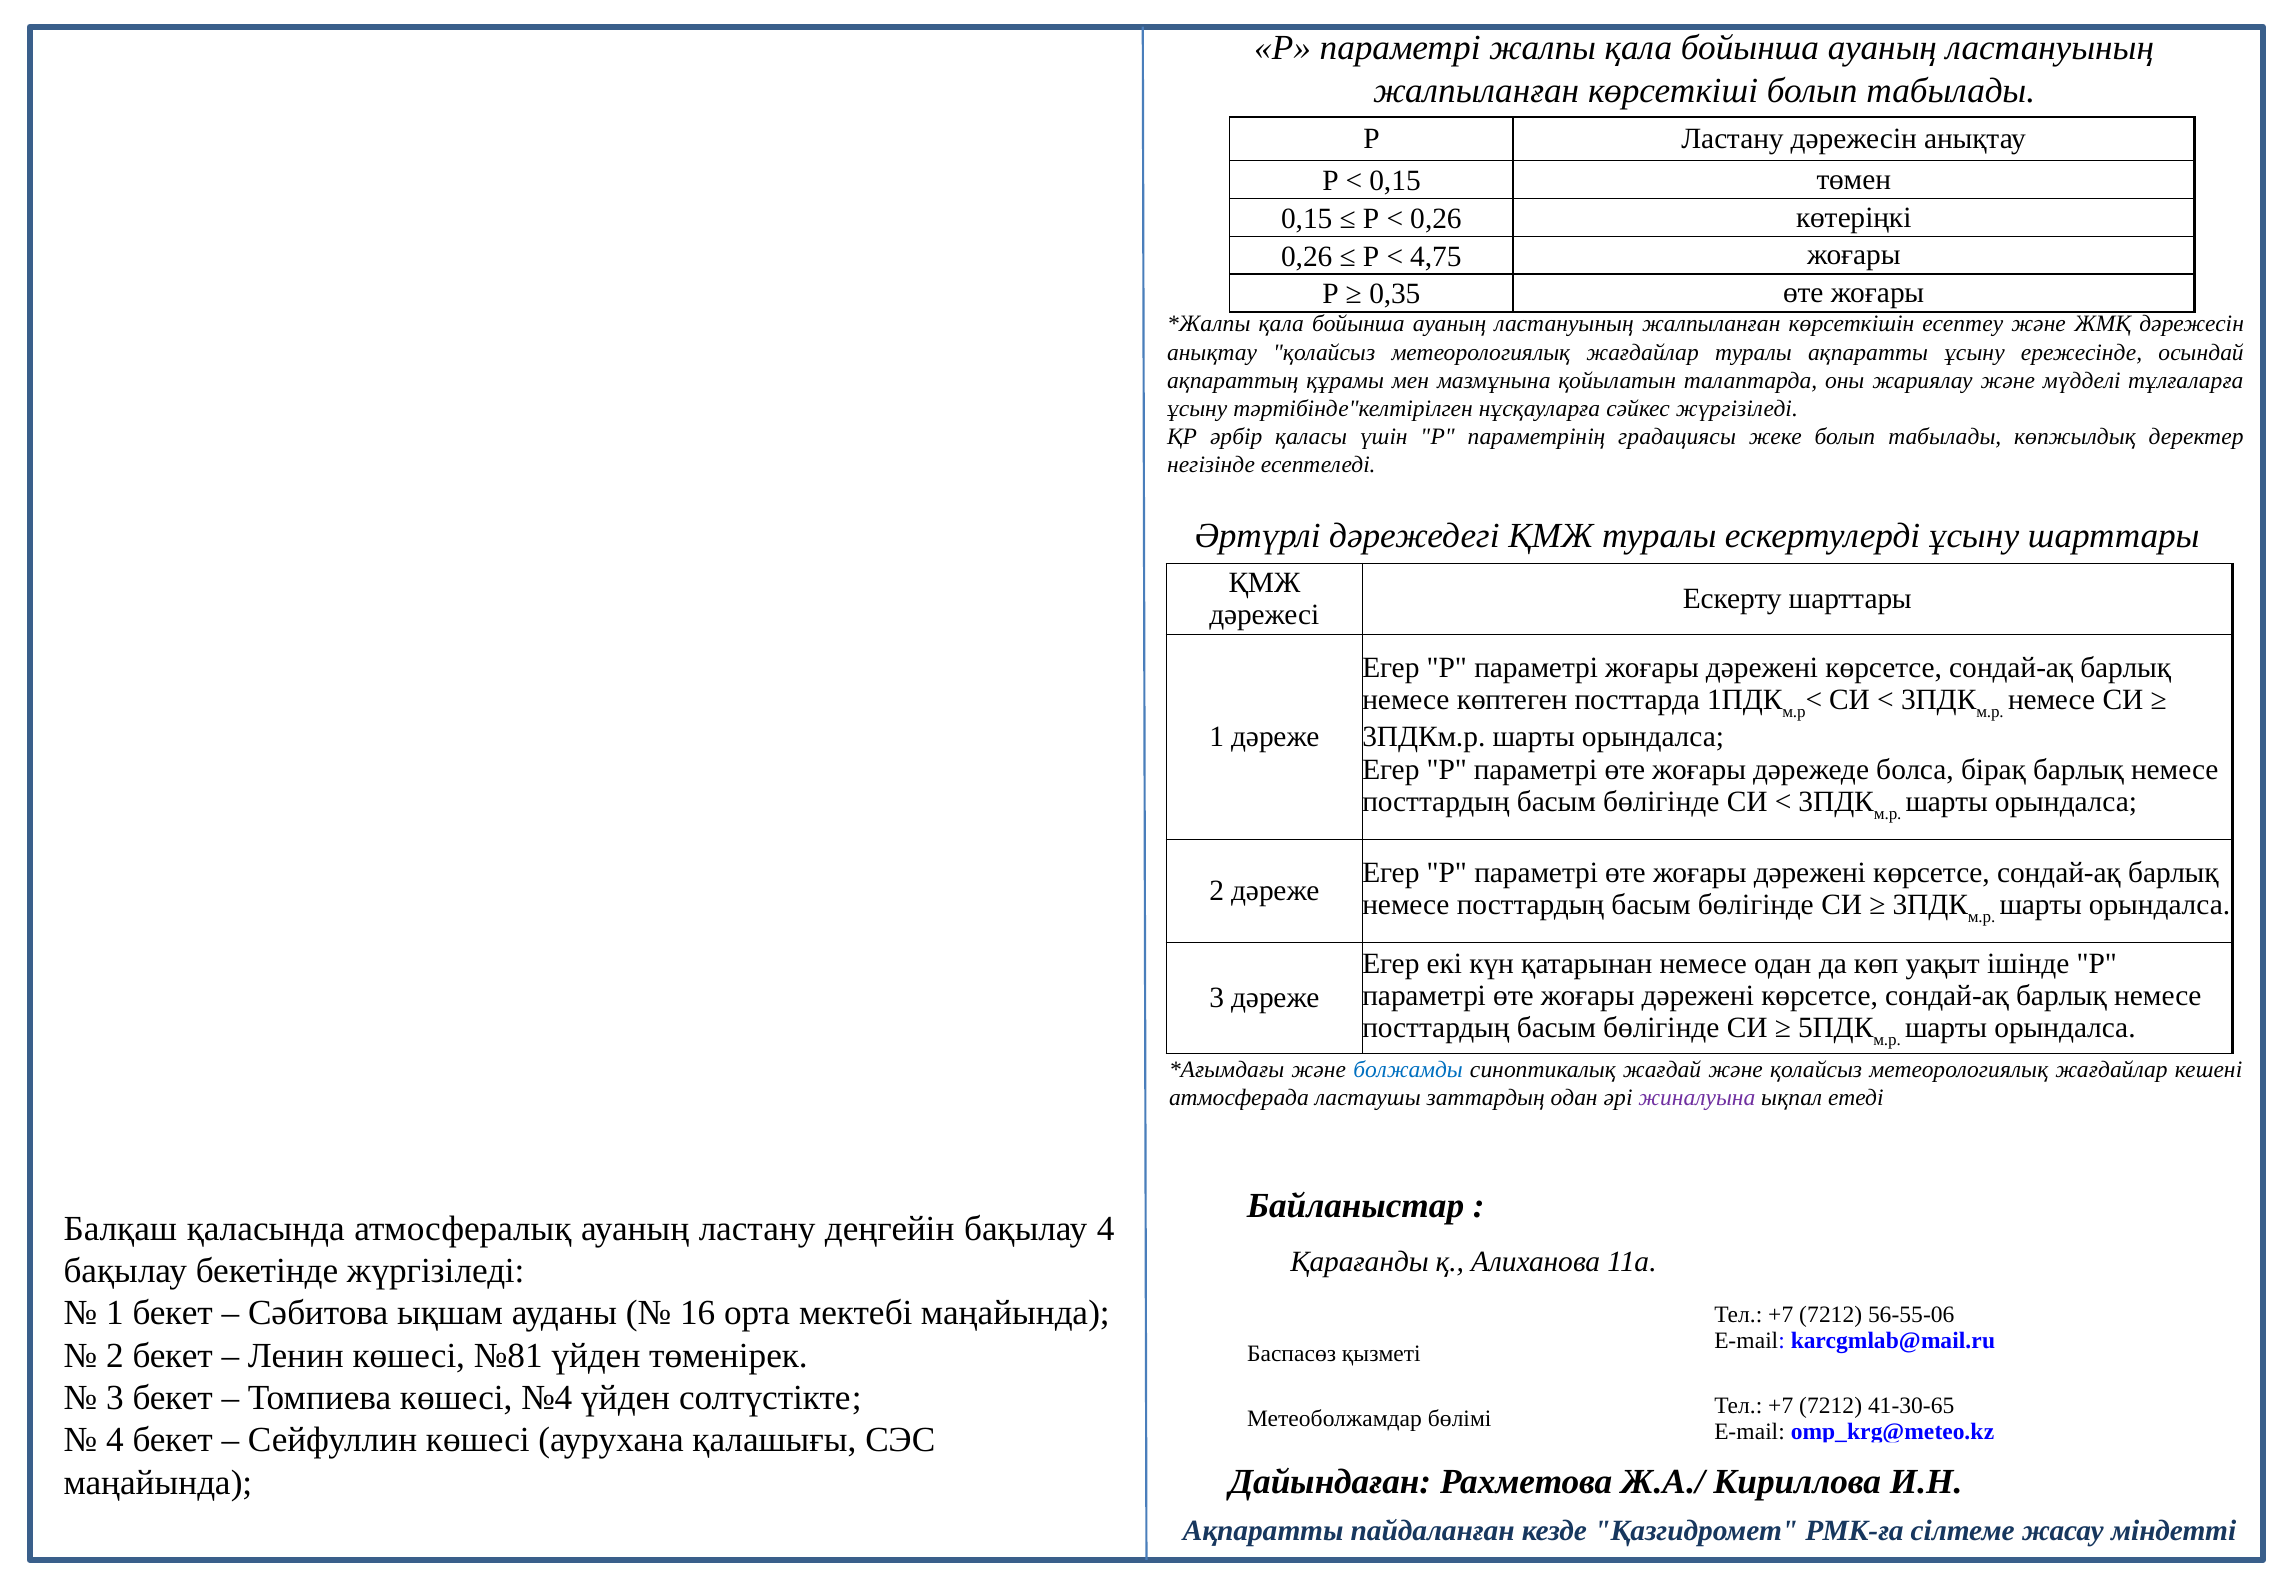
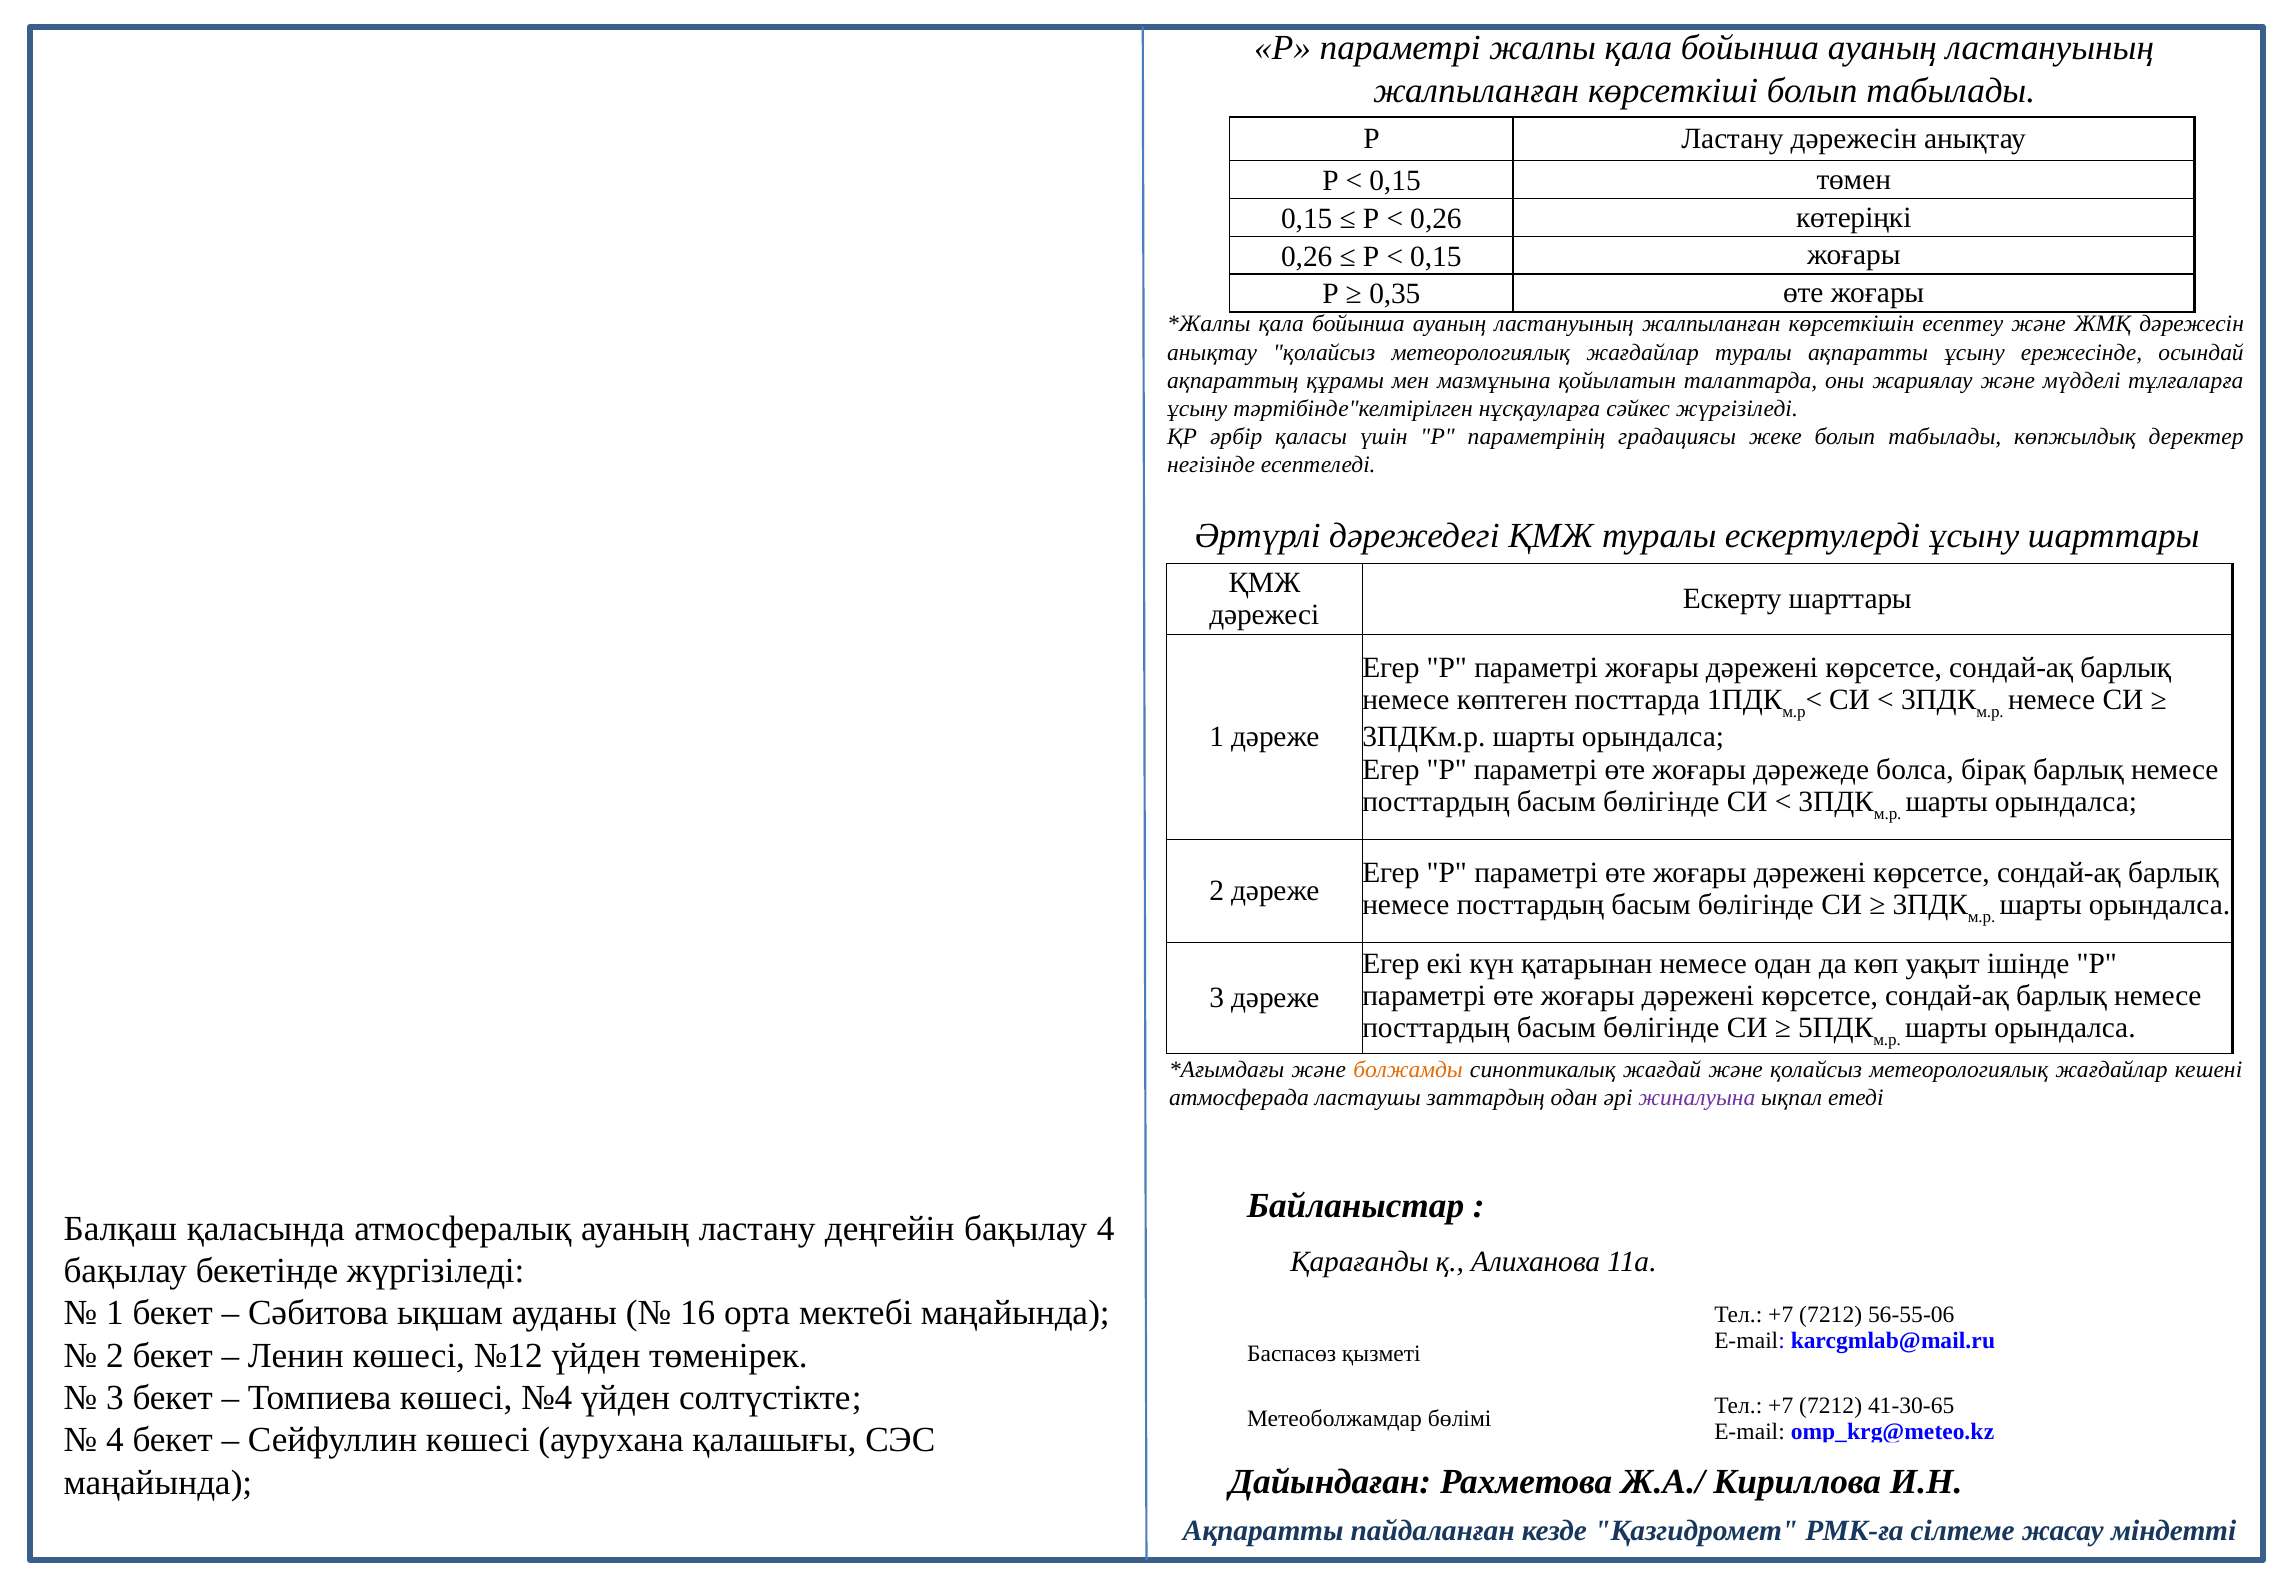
4,75 at (1436, 257): 4,75 -> 0,15
болжамды colour: blue -> orange
№81: №81 -> №12
